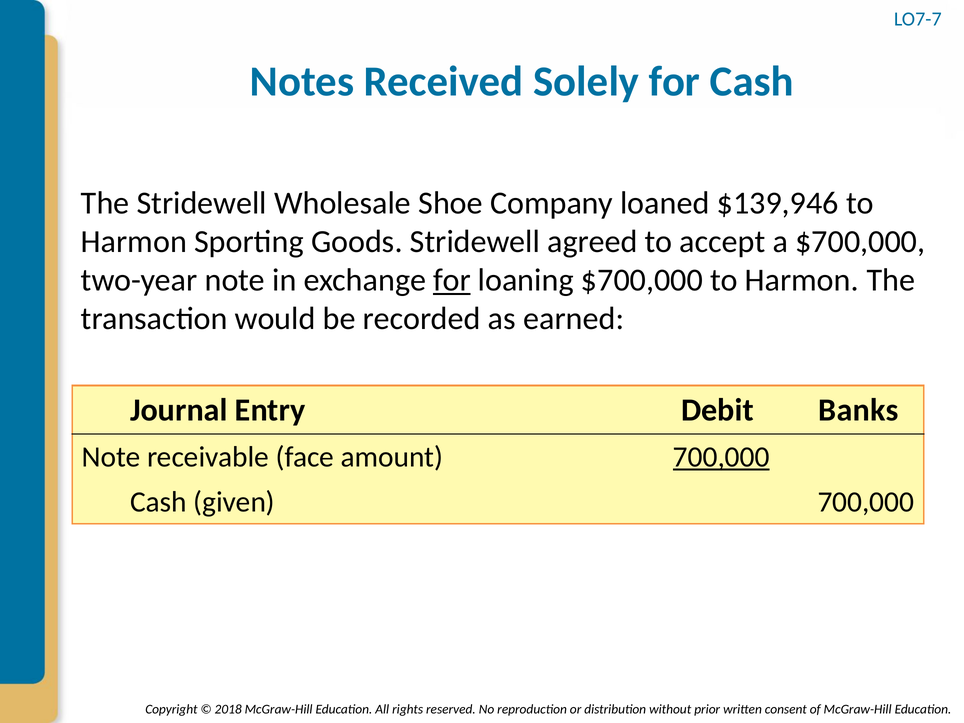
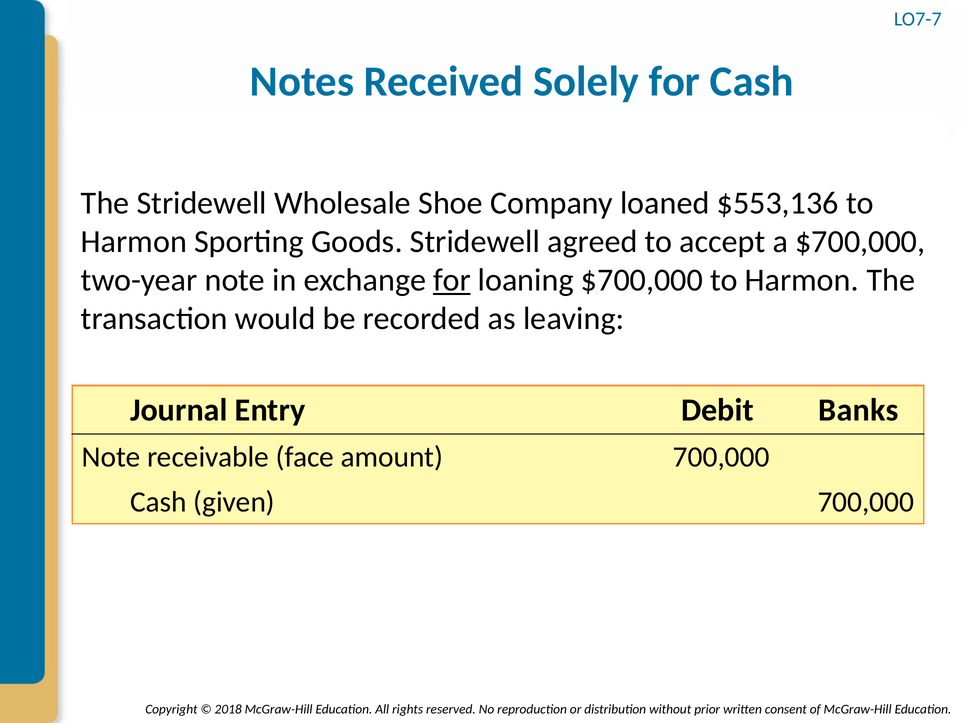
$139,946: $139,946 -> $553,136
earned: earned -> leaving
700,000 at (721, 457) underline: present -> none
